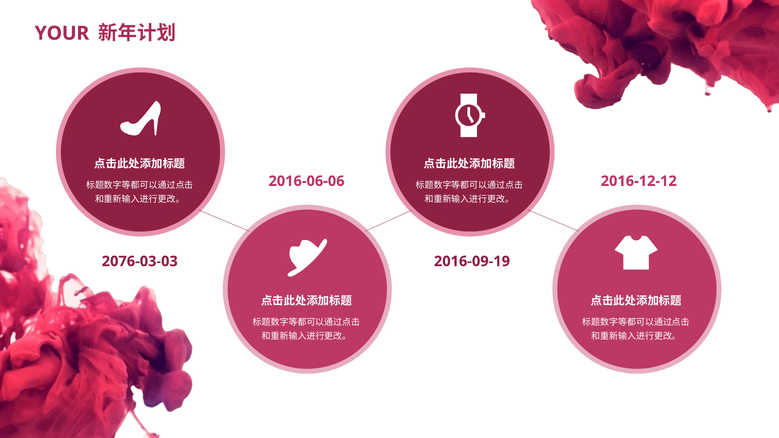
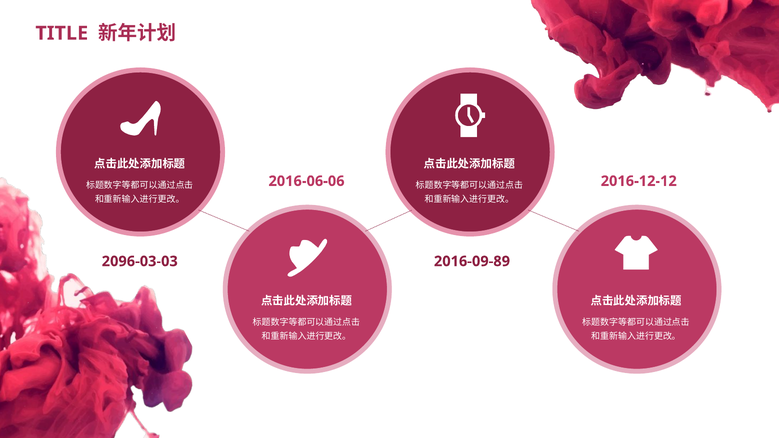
YOUR: YOUR -> TITLE
2076-03-03: 2076-03-03 -> 2096-03-03
2016-09-19: 2016-09-19 -> 2016-09-89
